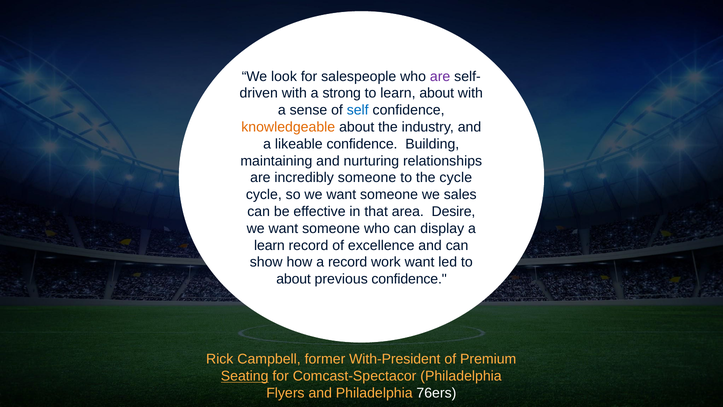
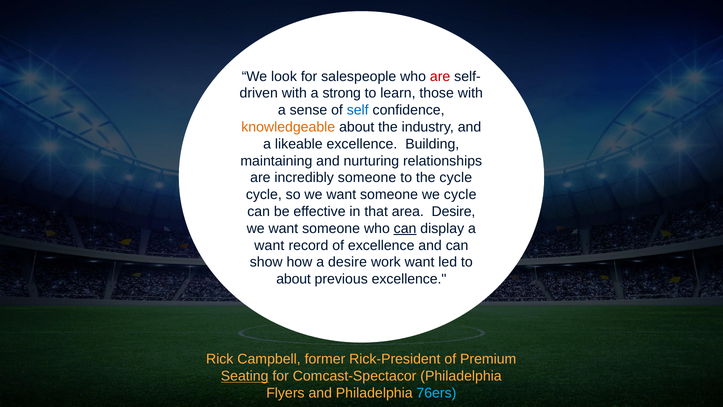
are at (440, 76) colour: purple -> red
learn about: about -> those
likeable confidence: confidence -> excellence
we sales: sales -> cycle
can at (405, 228) underline: none -> present
learn at (269, 245): learn -> want
a record: record -> desire
previous confidence: confidence -> excellence
With-President: With-President -> Rick-President
76ers colour: white -> light blue
